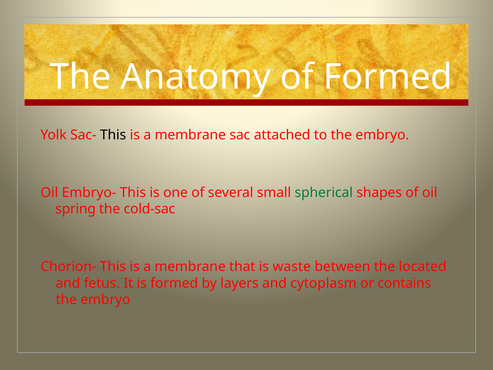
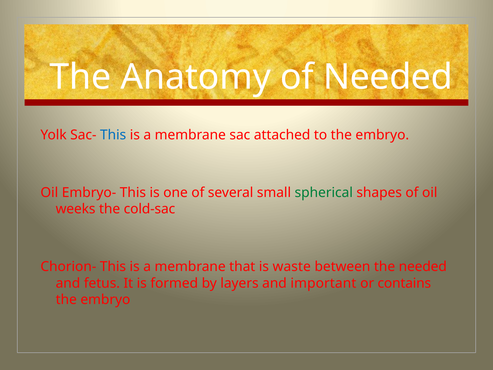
of Formed: Formed -> Needed
This at (113, 135) colour: black -> blue
spring: spring -> weeks
the located: located -> needed
cytoplasm: cytoplasm -> important
